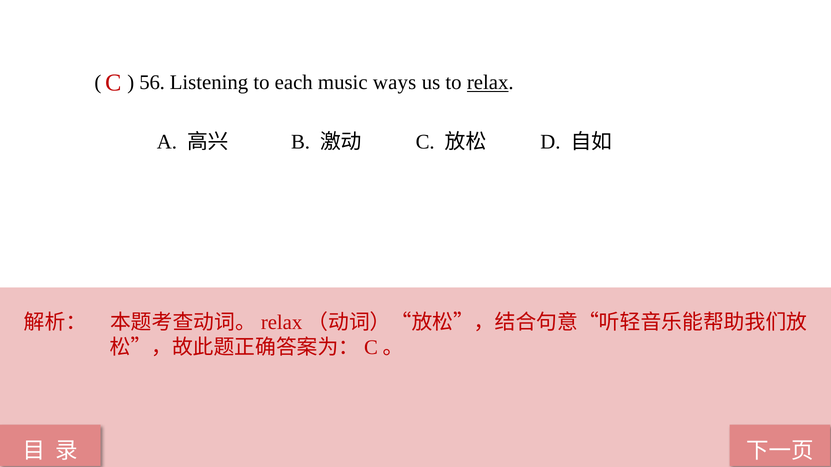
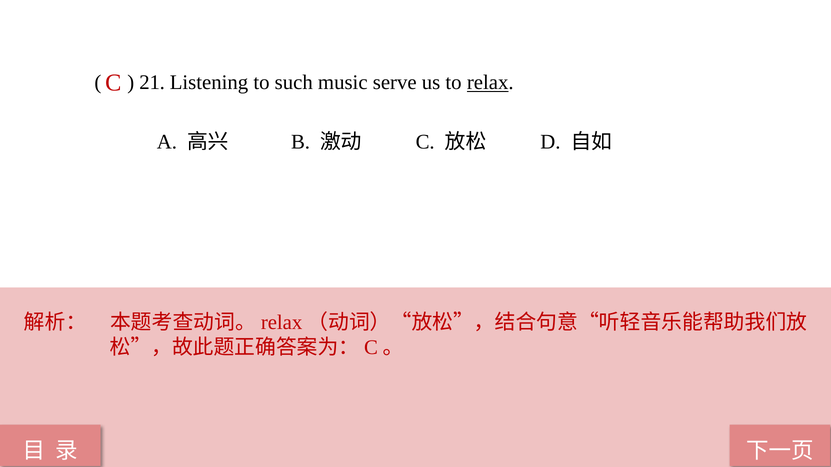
56: 56 -> 21
each: each -> such
ways: ways -> serve
